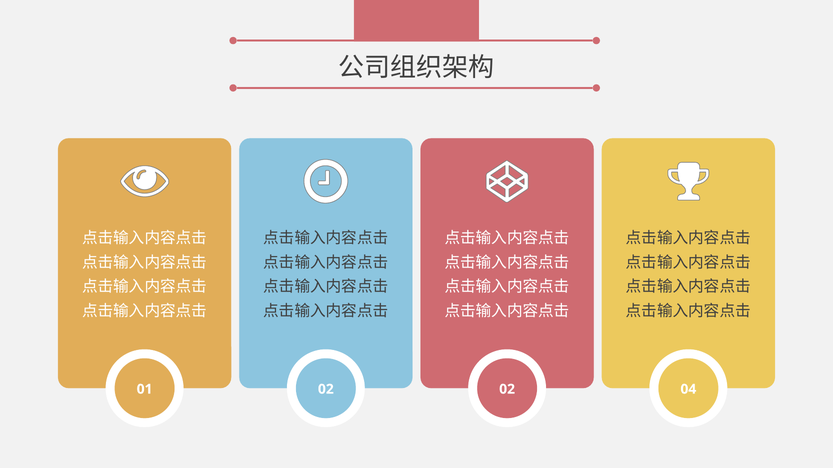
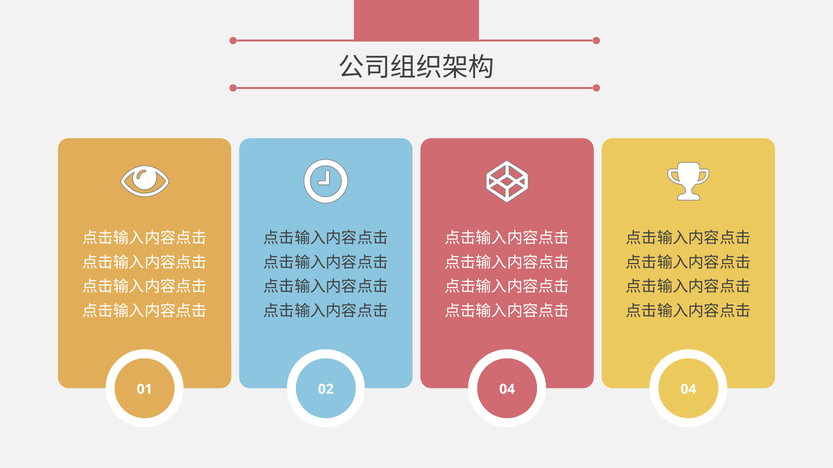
02 02: 02 -> 04
